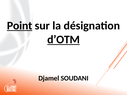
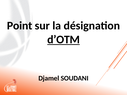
Point underline: present -> none
